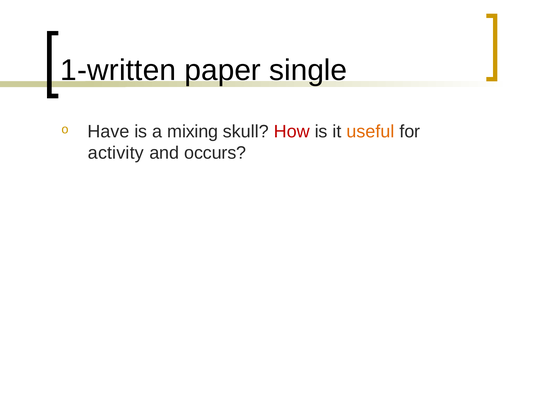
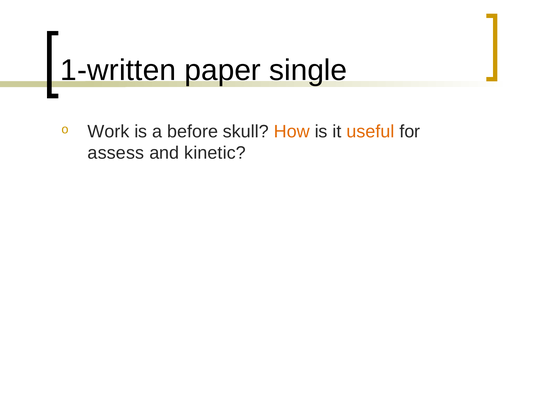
Have: Have -> Work
mixing: mixing -> before
How colour: red -> orange
activity: activity -> assess
occurs: occurs -> kinetic
